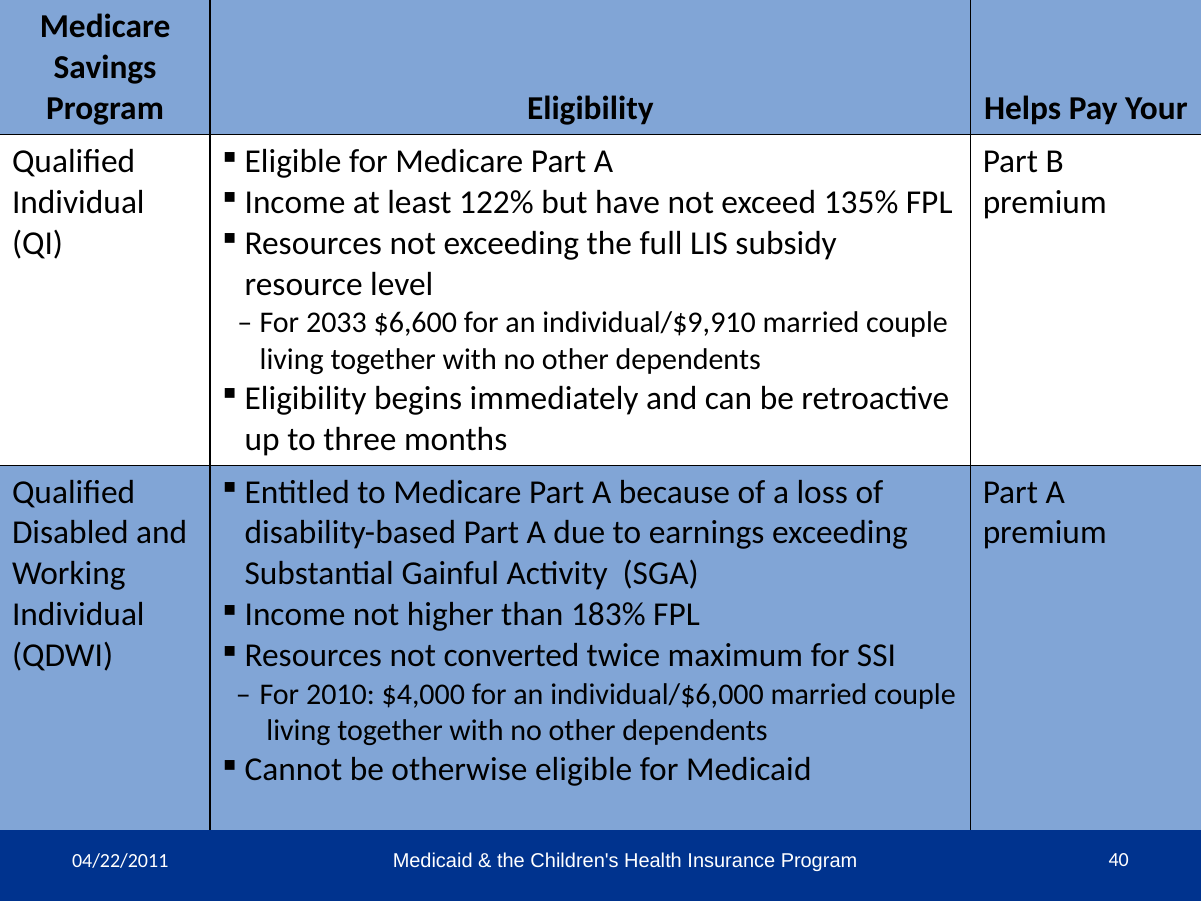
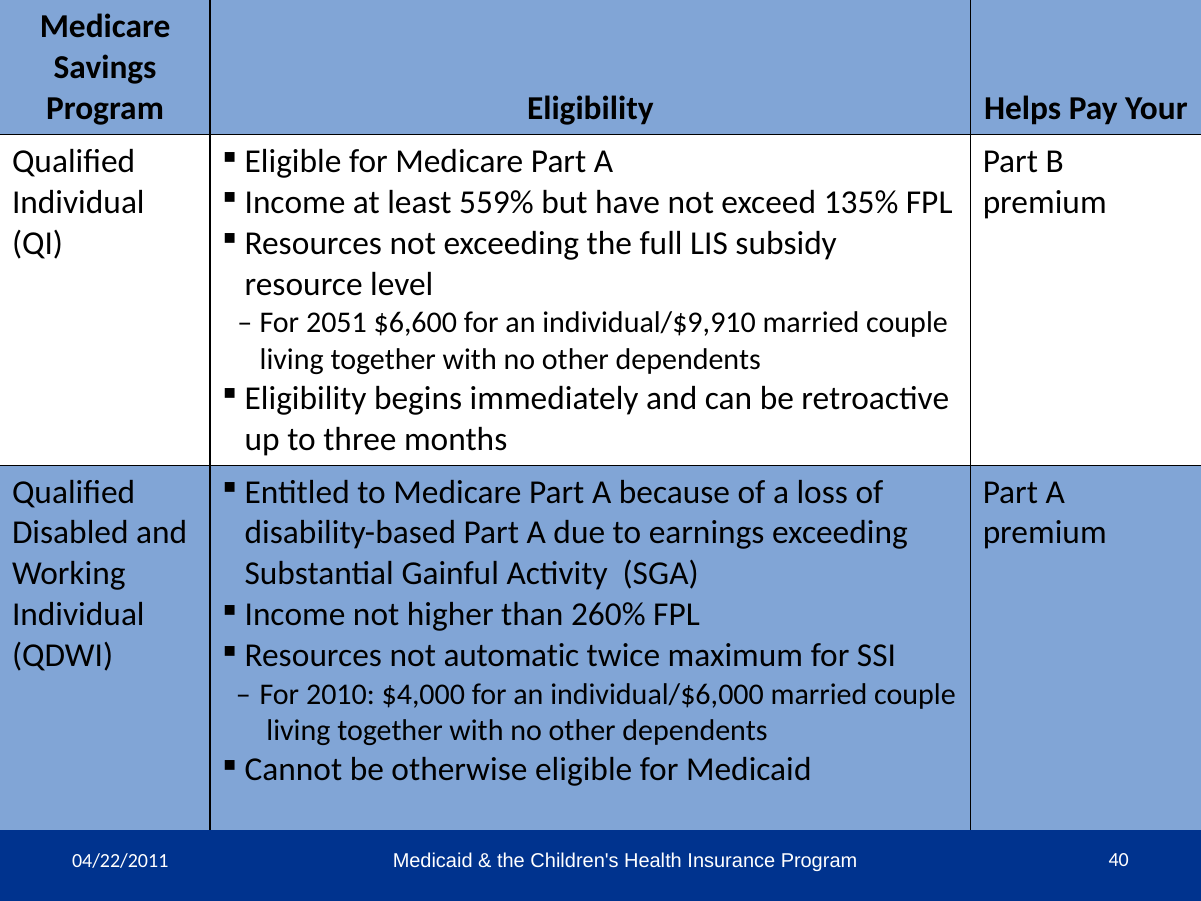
122%: 122% -> 559%
2033: 2033 -> 2051
183%: 183% -> 260%
converted: converted -> automatic
